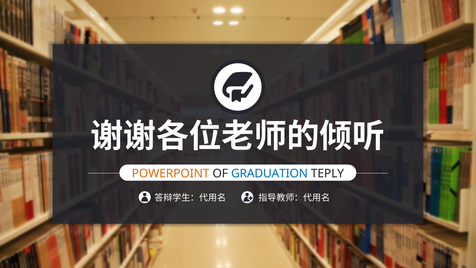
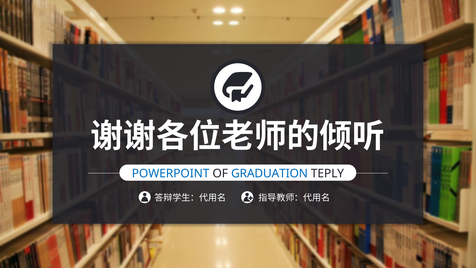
POWERPOINT colour: orange -> blue
